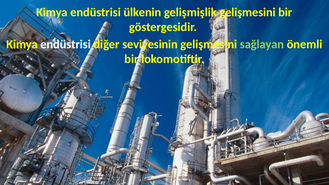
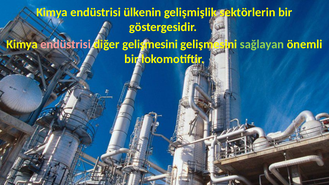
gelişmişlik gelişmesini: gelişmesini -> sektörlerin
endüstrisi at (66, 44) colour: white -> pink
diğer seviyesinin: seviyesinin -> gelişmesini
